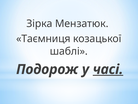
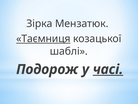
Таємниця underline: none -> present
